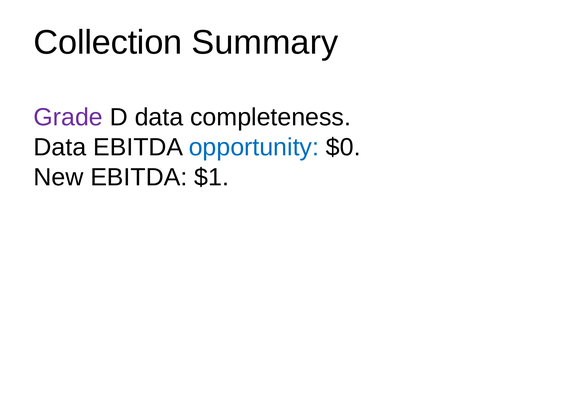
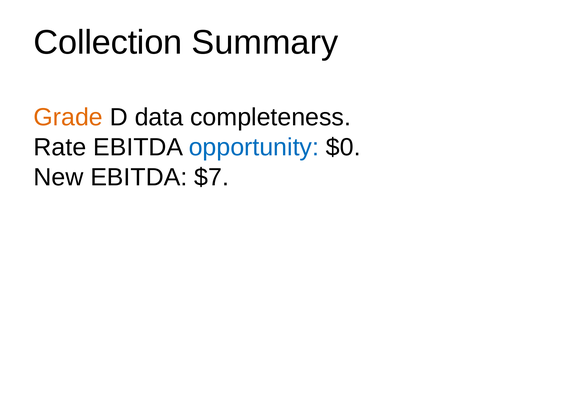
Grade colour: purple -> orange
Data at (60, 148): Data -> Rate
$1: $1 -> $7
